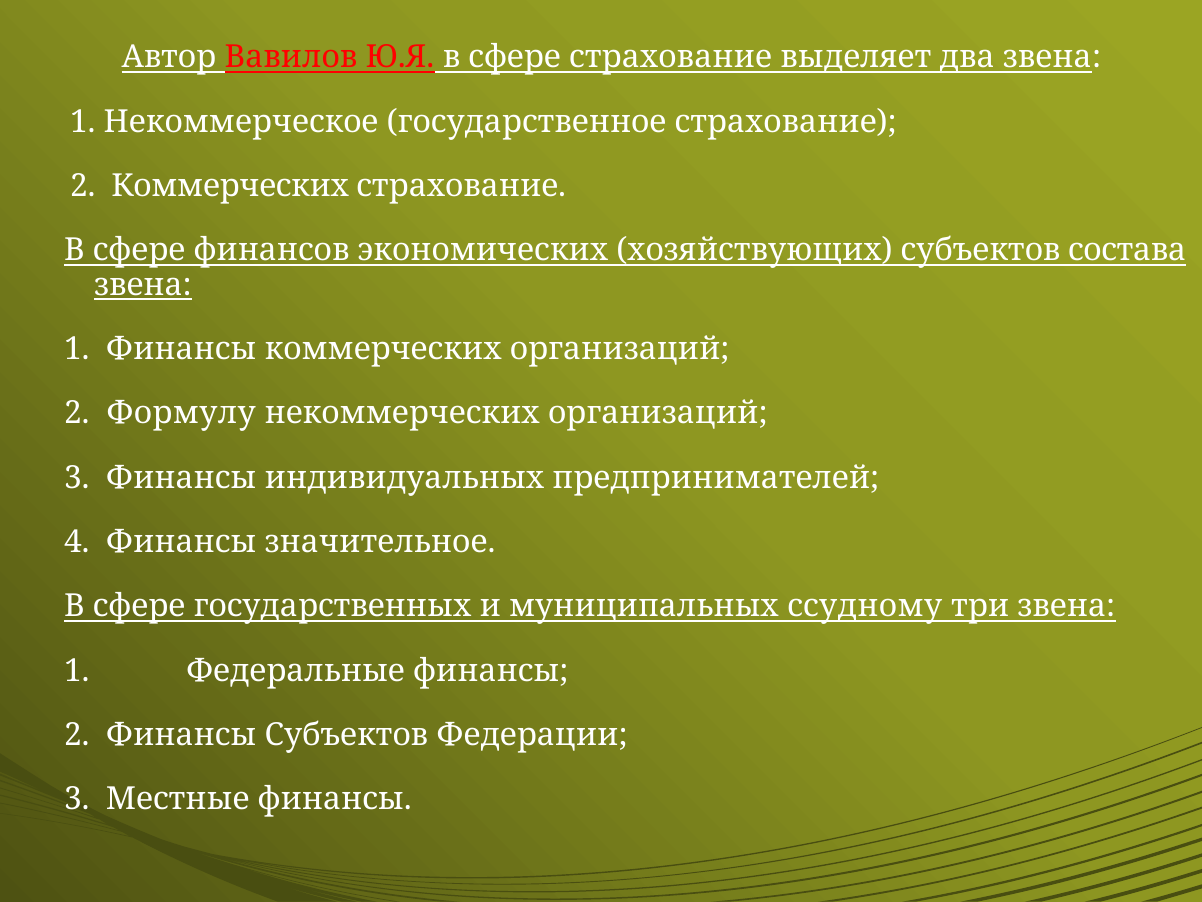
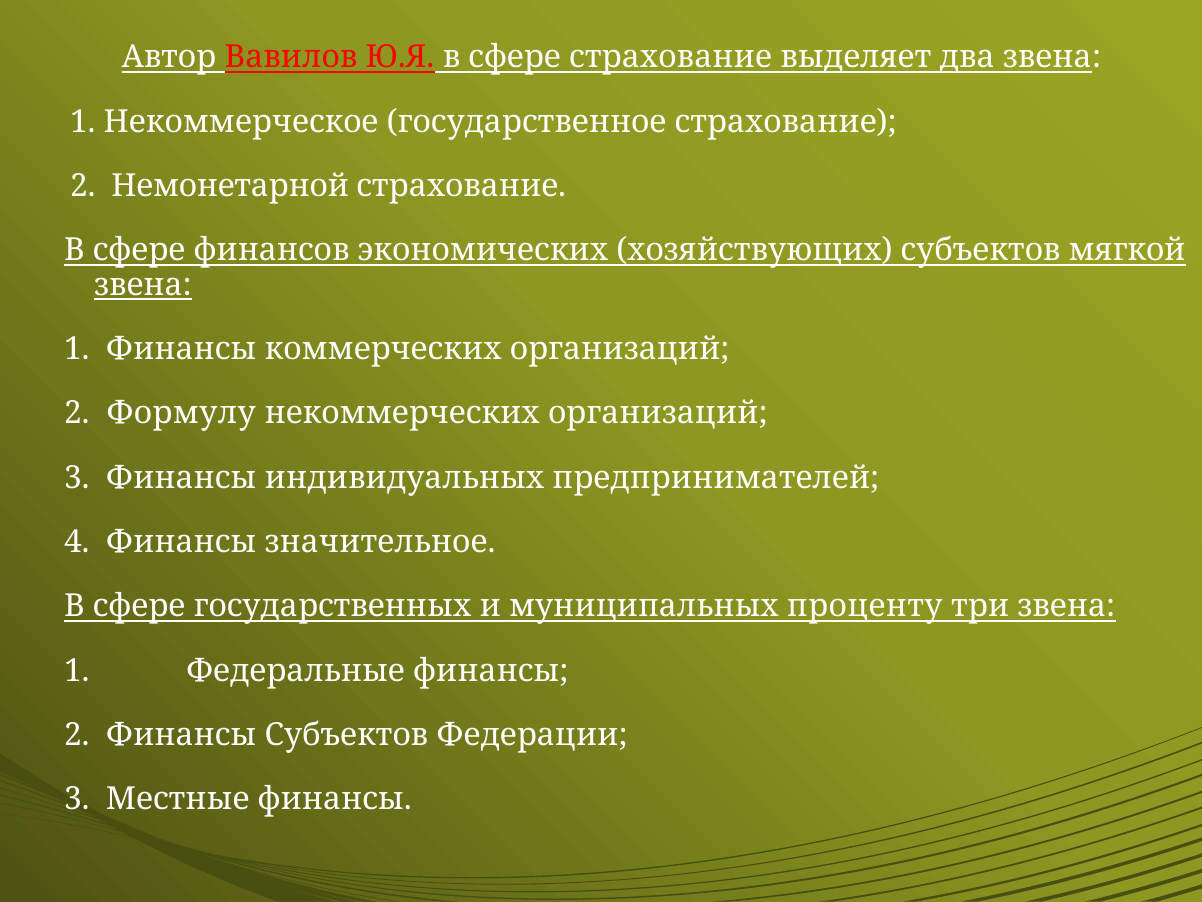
2 Коммерческих: Коммерческих -> Немонетарной
состава: состава -> мягкой
ссудному: ссудному -> проценту
